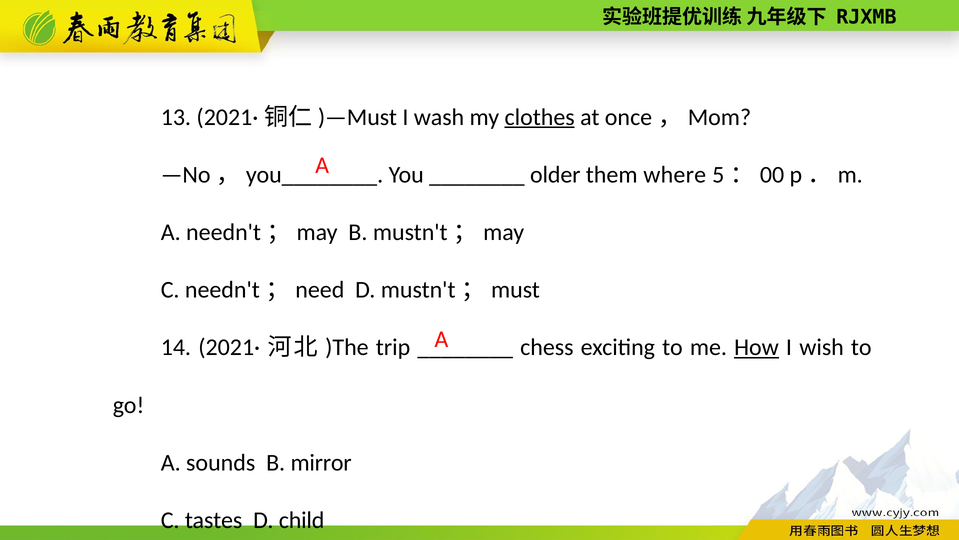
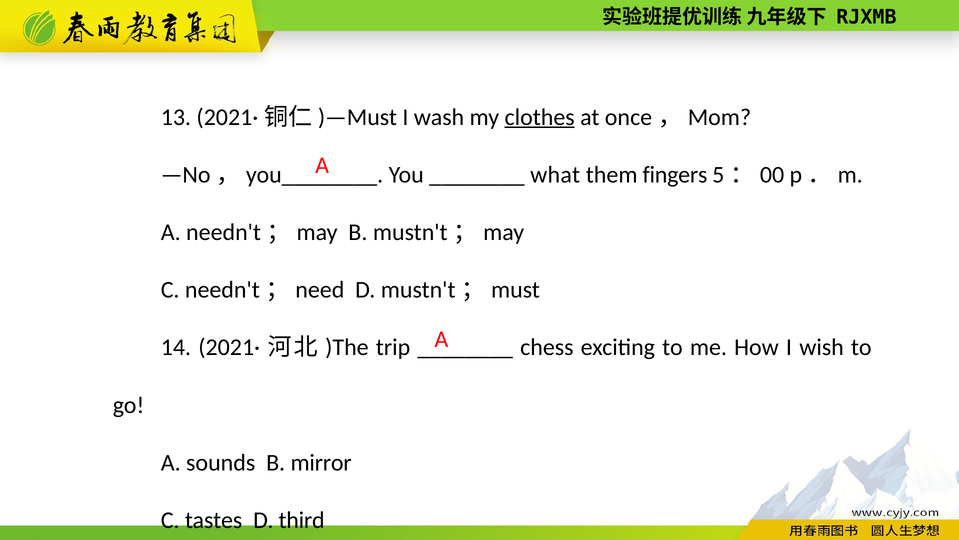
older: older -> what
where: where -> fingers
How underline: present -> none
child: child -> third
